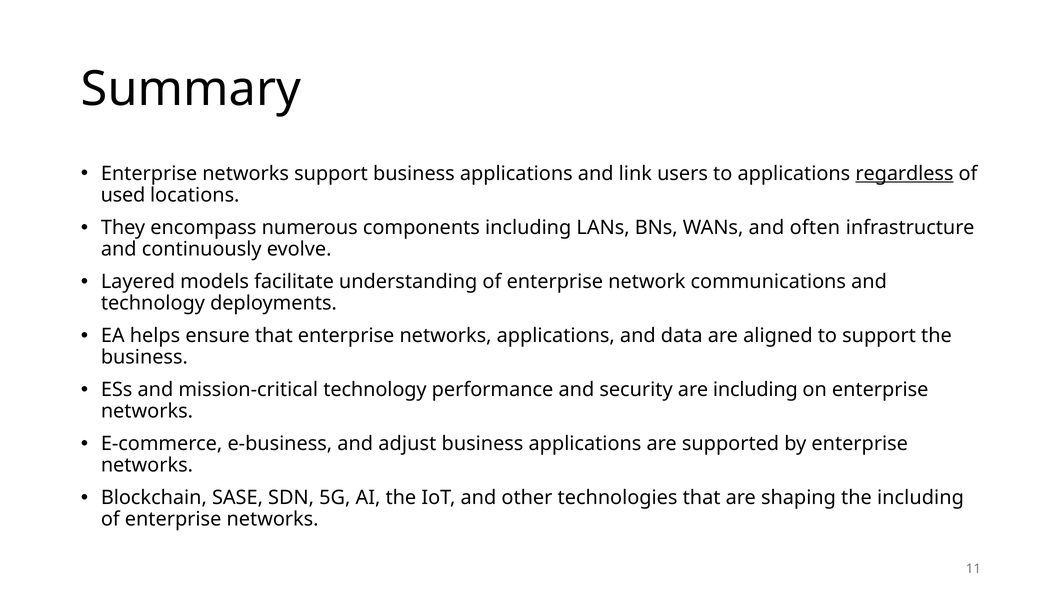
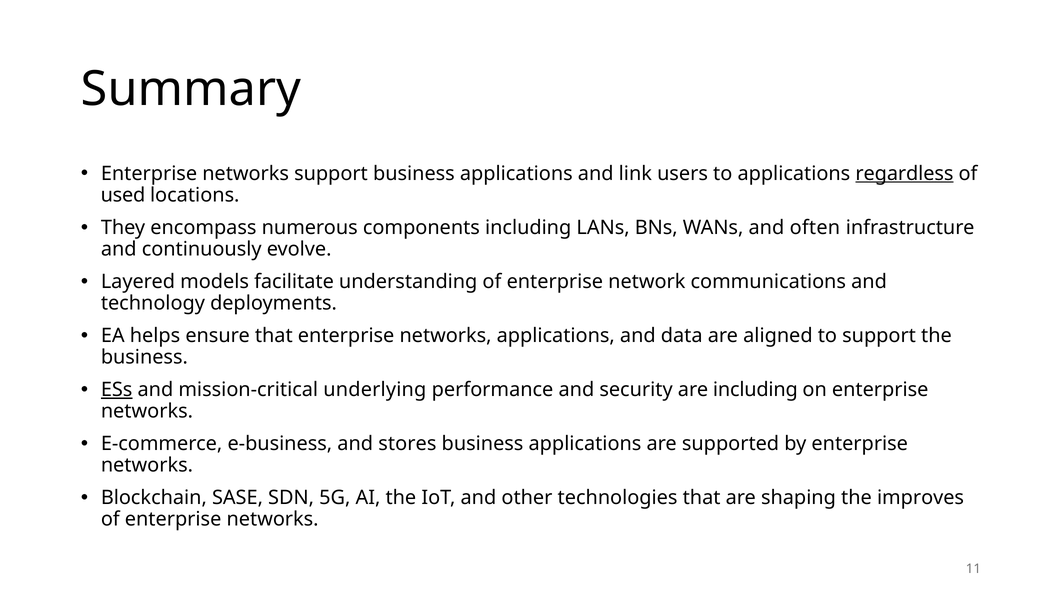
ESs underline: none -> present
mission-critical technology: technology -> underlying
adjust: adjust -> stores
the including: including -> improves
